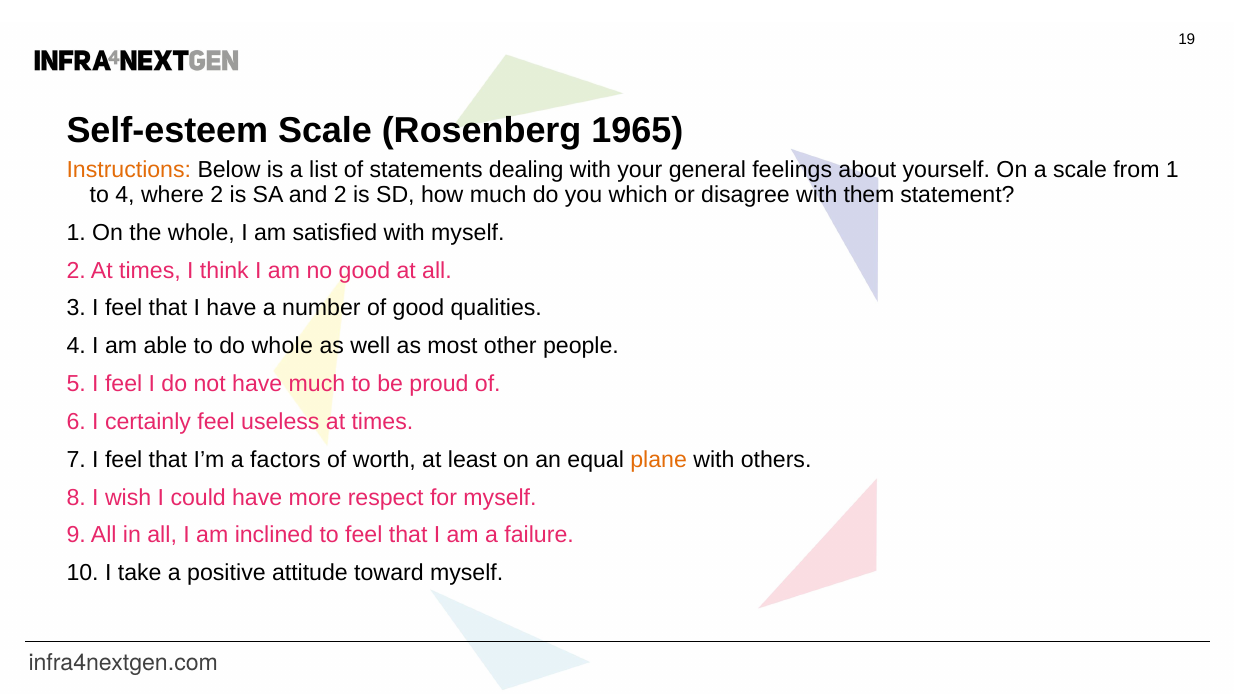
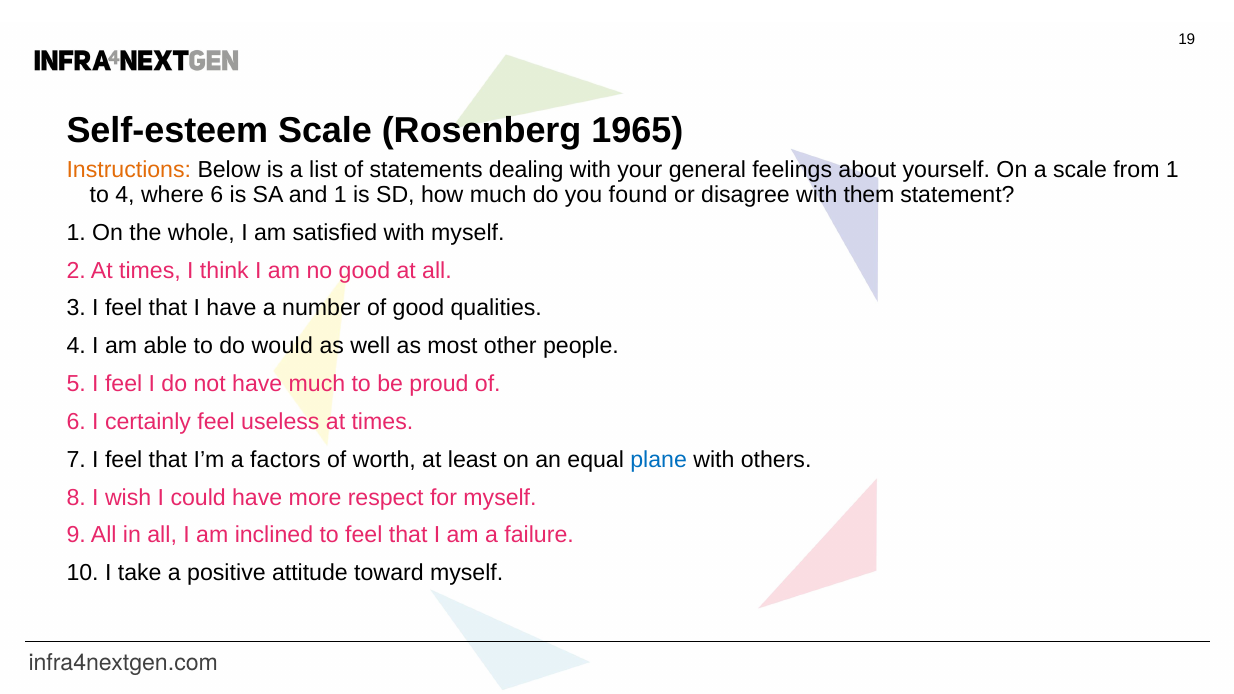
where 2: 2 -> 6
and 2: 2 -> 1
which: which -> found
do whole: whole -> would
plane colour: orange -> blue
